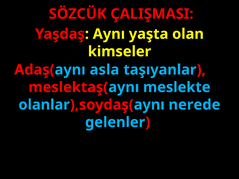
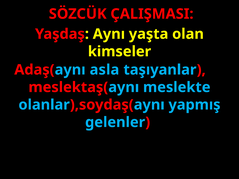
nerede: nerede -> yapmış
